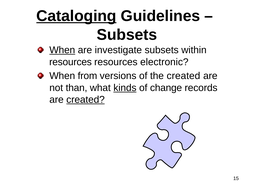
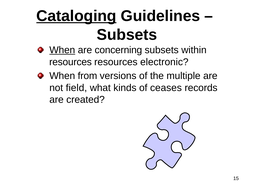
investigate: investigate -> concerning
the created: created -> multiple
than: than -> field
kinds underline: present -> none
change: change -> ceases
created at (86, 99) underline: present -> none
